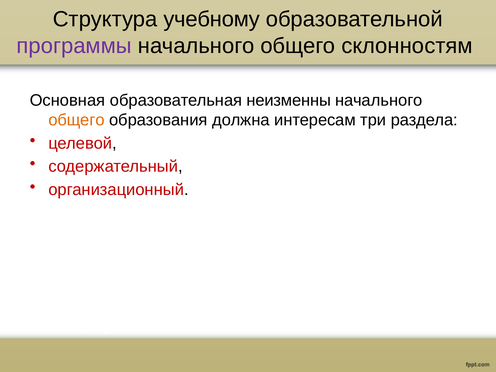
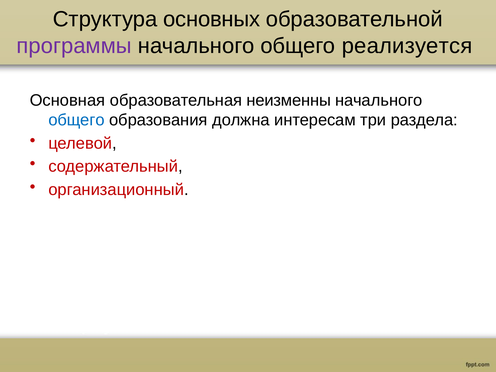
учебному: учебному -> основных
склонностям: склонностям -> реализуется
общего at (76, 120) colour: orange -> blue
